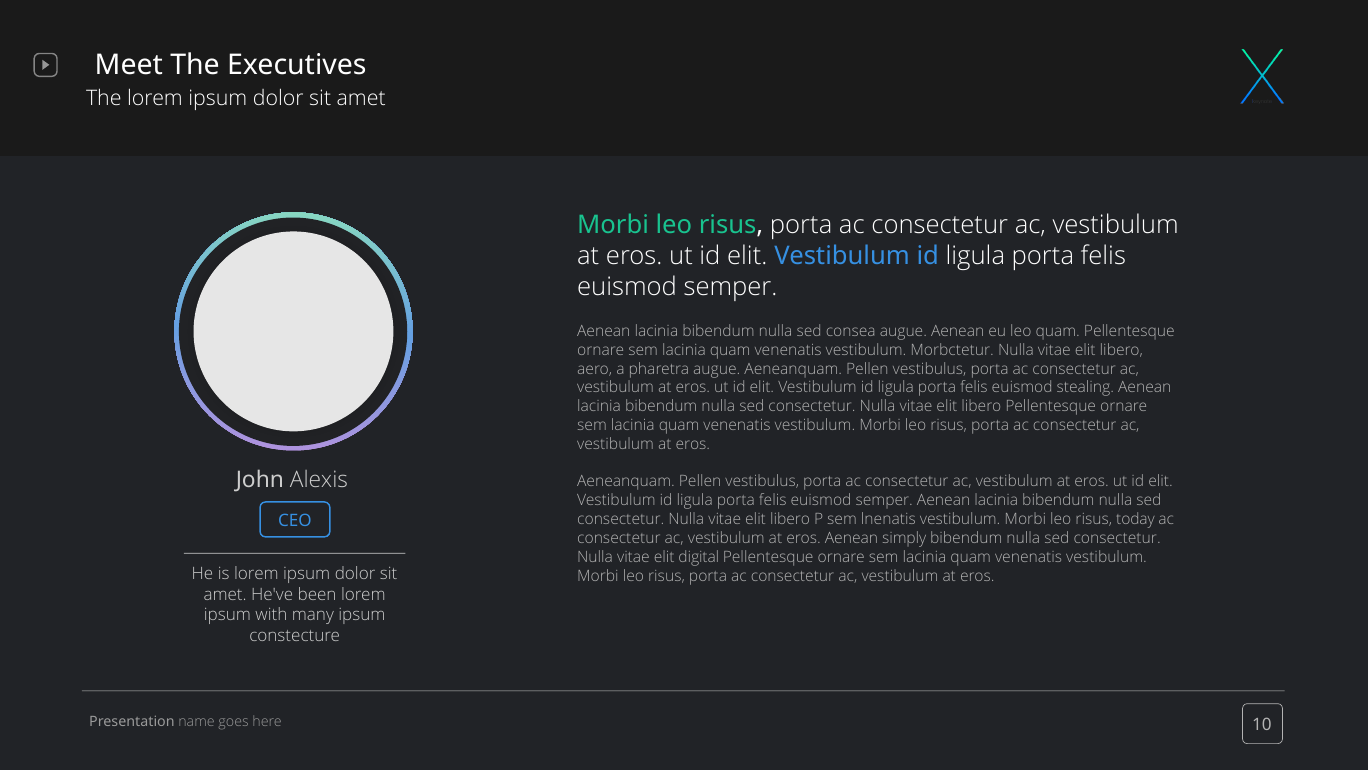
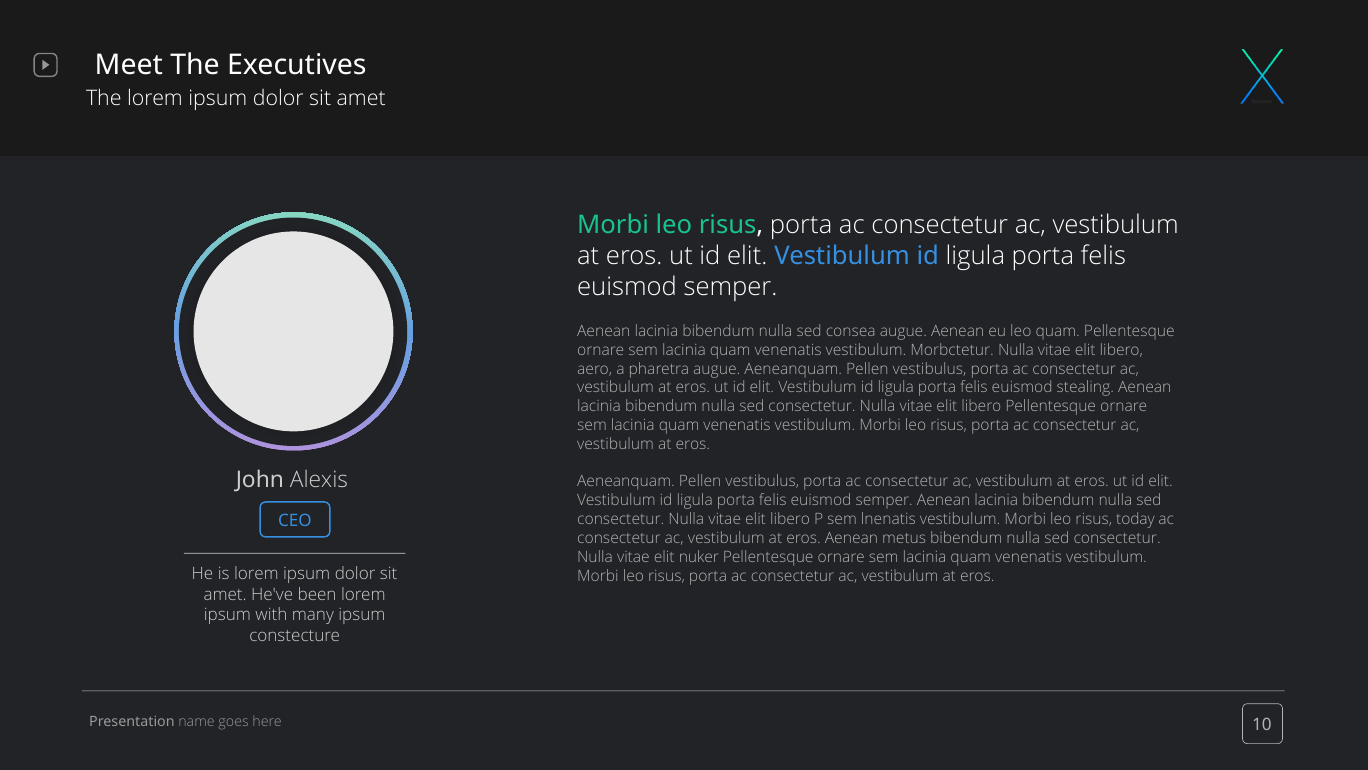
simply: simply -> metus
digital: digital -> nuker
